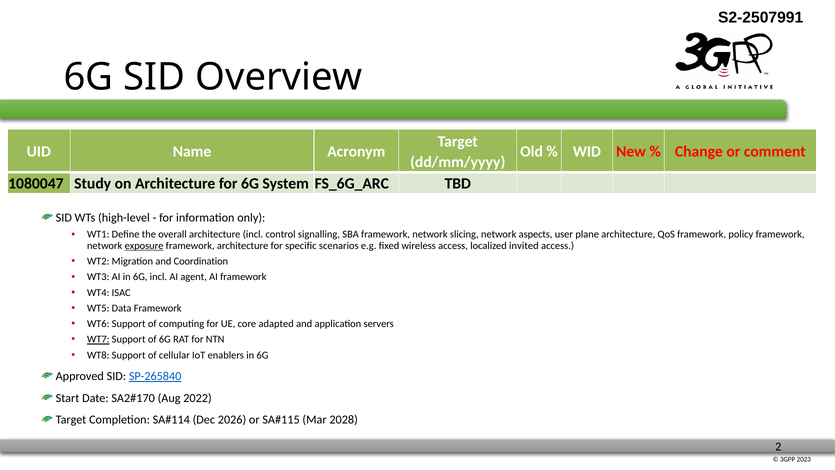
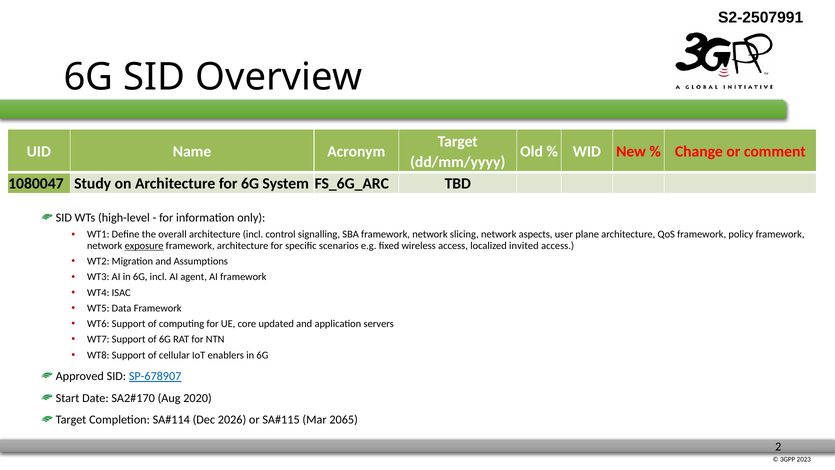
Coordination: Coordination -> Assumptions
adapted: adapted -> updated
WT7 underline: present -> none
SP-265840: SP-265840 -> SP-678907
2022: 2022 -> 2020
2028: 2028 -> 2065
